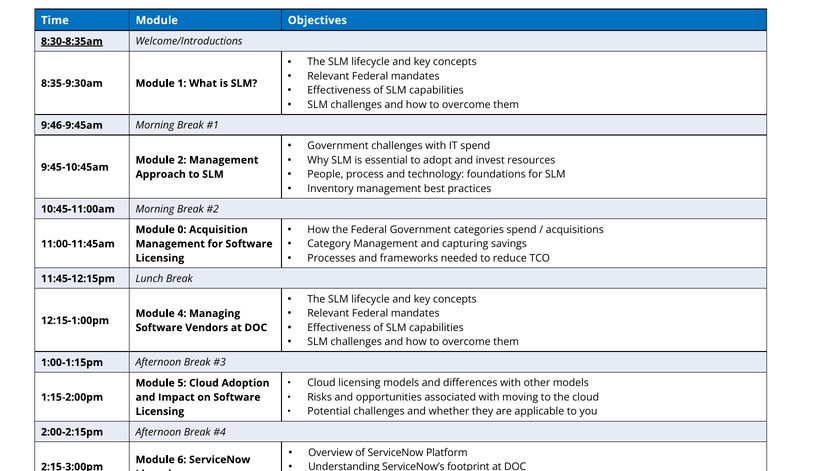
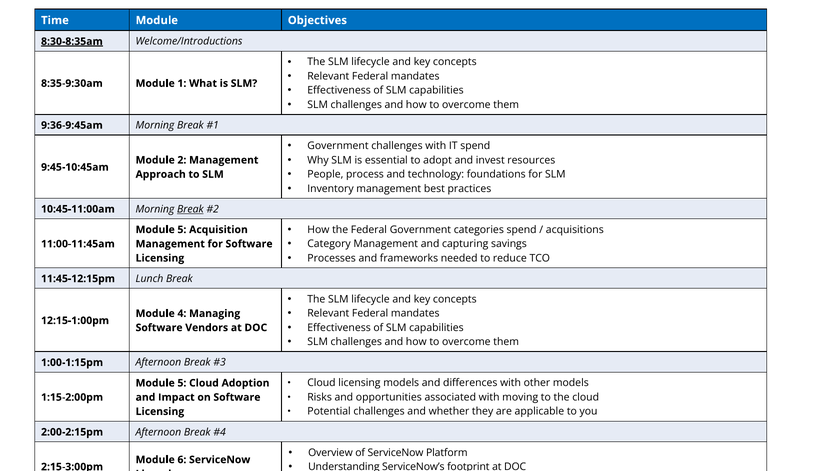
9:46-9:45am: 9:46-9:45am -> 9:36-9:45am
Break at (190, 209) underline: none -> present
0 at (182, 230): 0 -> 5
